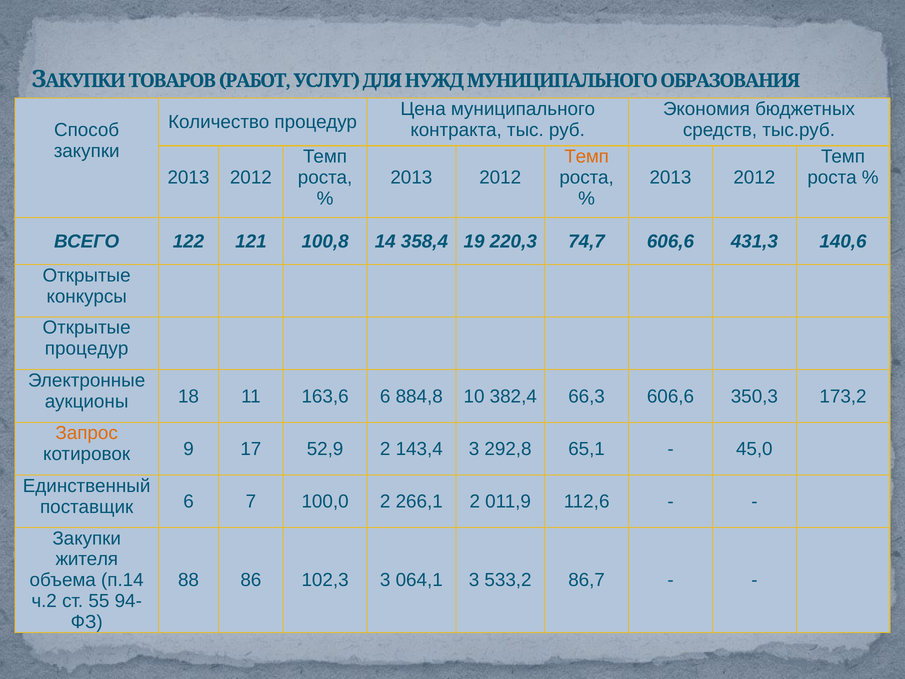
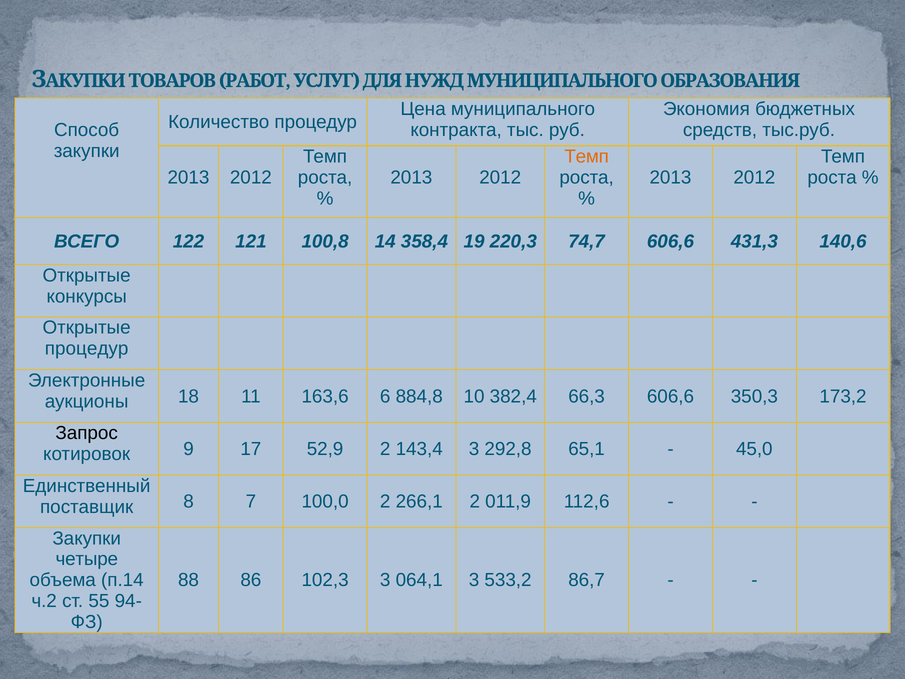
Запрос colour: orange -> black
поставщик 6: 6 -> 8
жителя: жителя -> четыре
